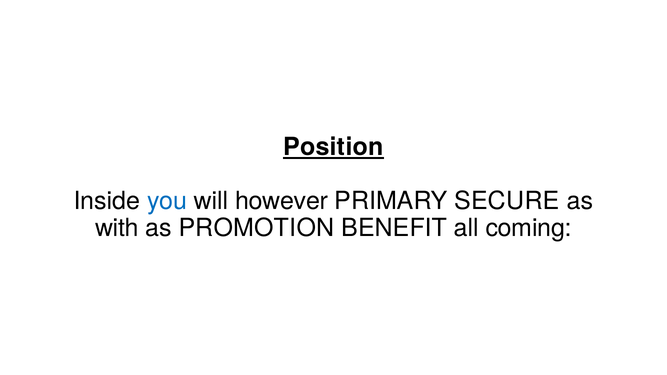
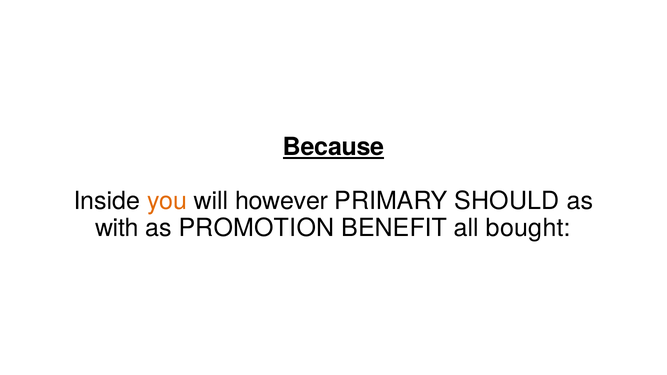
Position: Position -> Because
you colour: blue -> orange
SECURE: SECURE -> SHOULD
coming: coming -> bought
